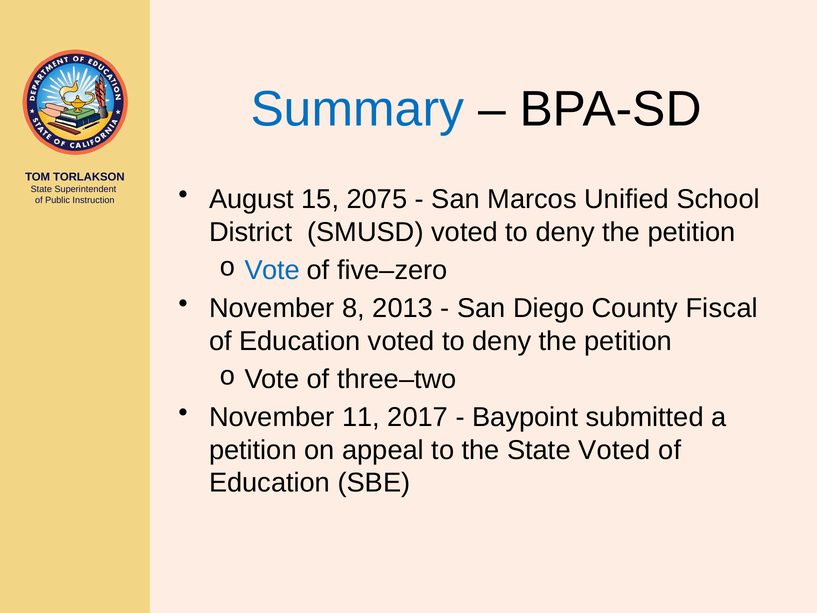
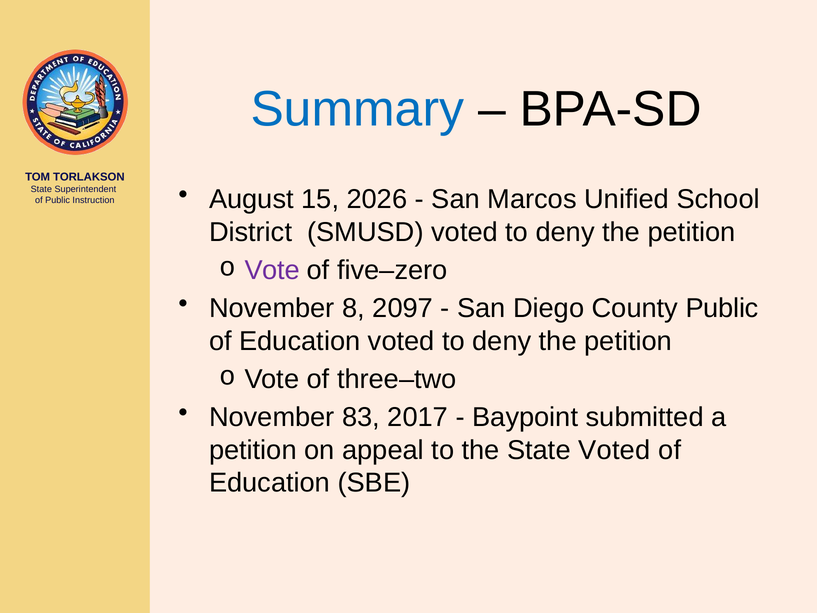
2075: 2075 -> 2026
Vote at (272, 270) colour: blue -> purple
2013: 2013 -> 2097
County Fiscal: Fiscal -> Public
11: 11 -> 83
